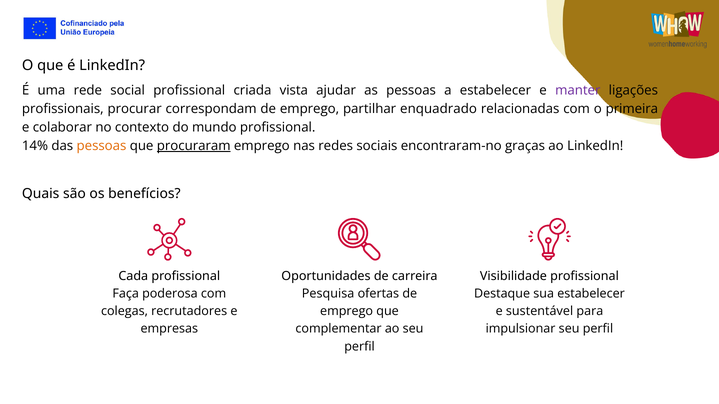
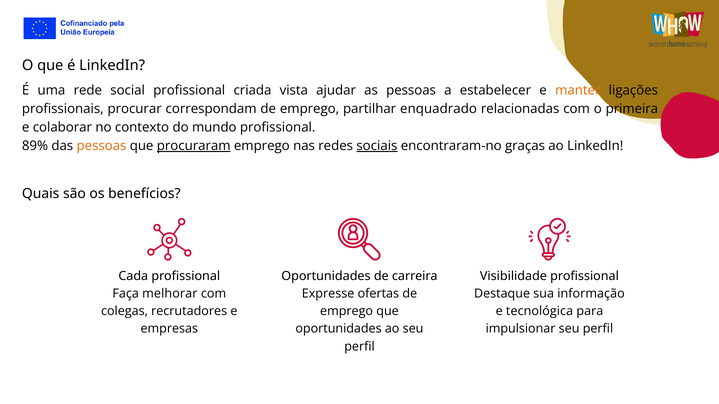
manter colour: purple -> orange
14%: 14% -> 89%
sociais underline: none -> present
poderosa: poderosa -> melhorar
Pesquisa: Pesquisa -> Expresse
sua estabelecer: estabelecer -> informação
sustentável: sustentável -> tecnológica
complementar at (339, 329): complementar -> oportunidades
